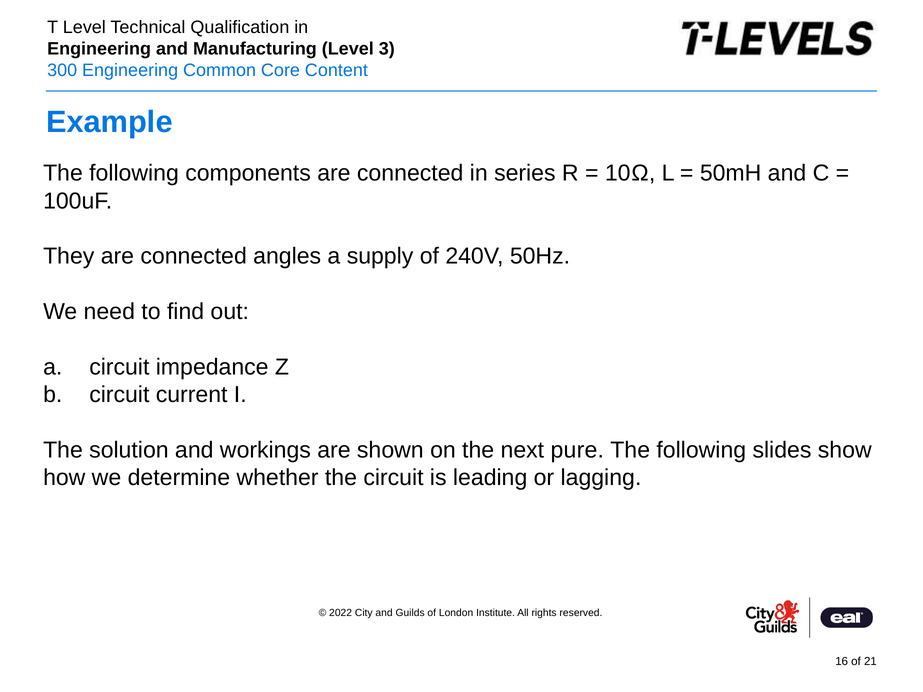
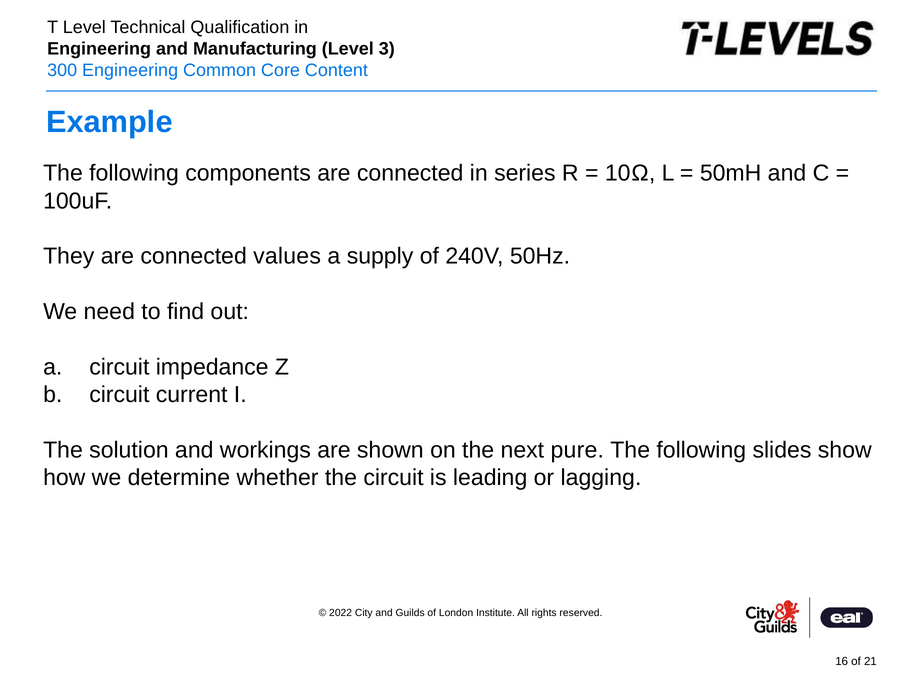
angles: angles -> values
